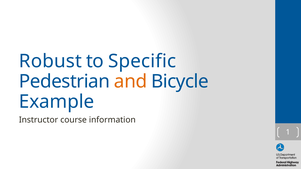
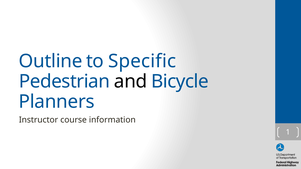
Robust: Robust -> Outline
and colour: orange -> black
Example: Example -> Planners
